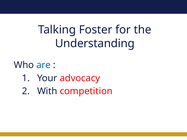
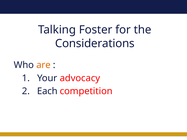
Understanding: Understanding -> Considerations
are colour: blue -> orange
With: With -> Each
